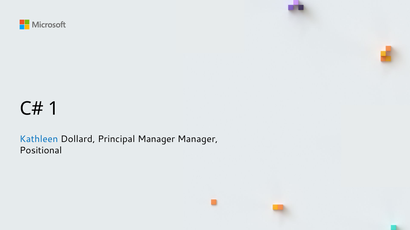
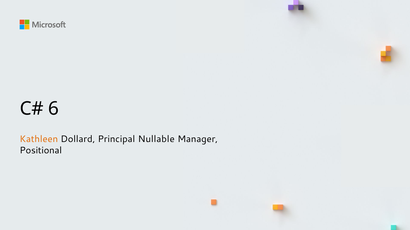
1: 1 -> 6
Kathleen colour: blue -> orange
Principal Manager: Manager -> Nullable
